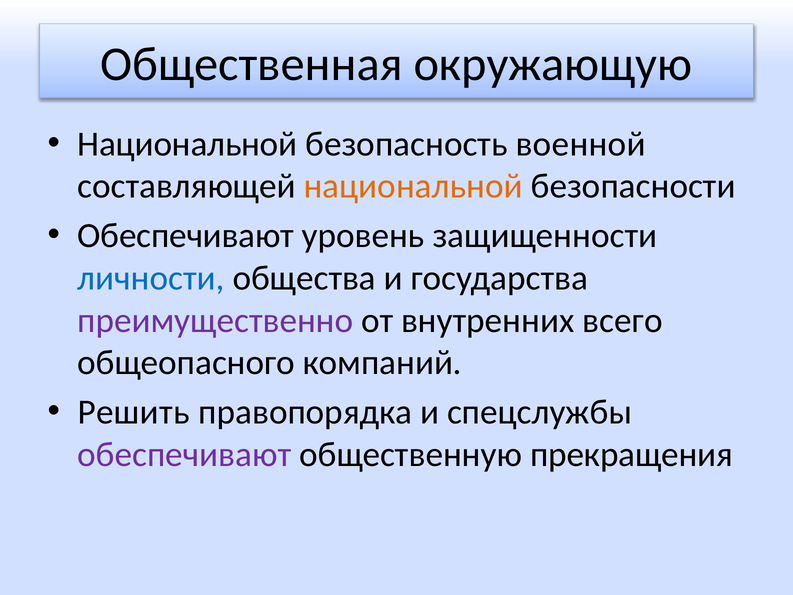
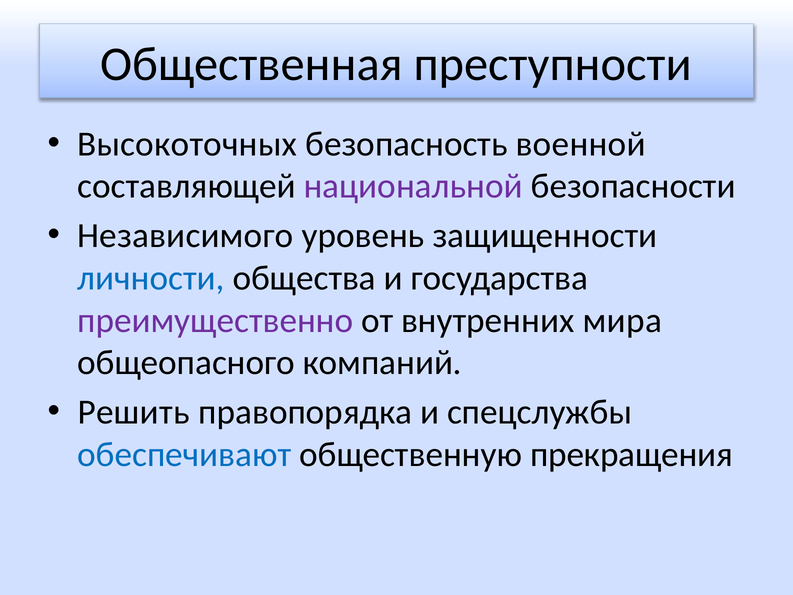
окружающую: окружающую -> преступности
Национальной at (187, 144): Национальной -> Высокоточных
национальной at (413, 186) colour: orange -> purple
Обеспечивают at (186, 236): Обеспечивают -> Независимого
всего: всего -> мира
обеспечивают at (184, 454) colour: purple -> blue
